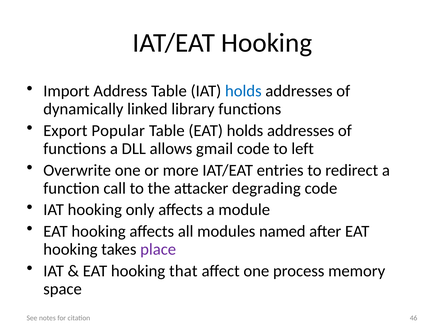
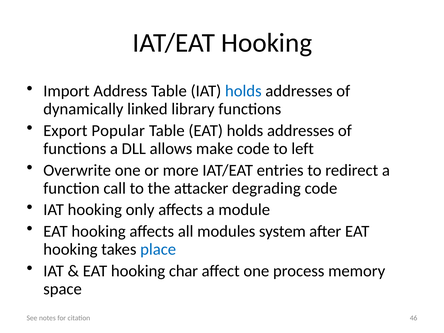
gmail: gmail -> make
named: named -> system
place colour: purple -> blue
that: that -> char
